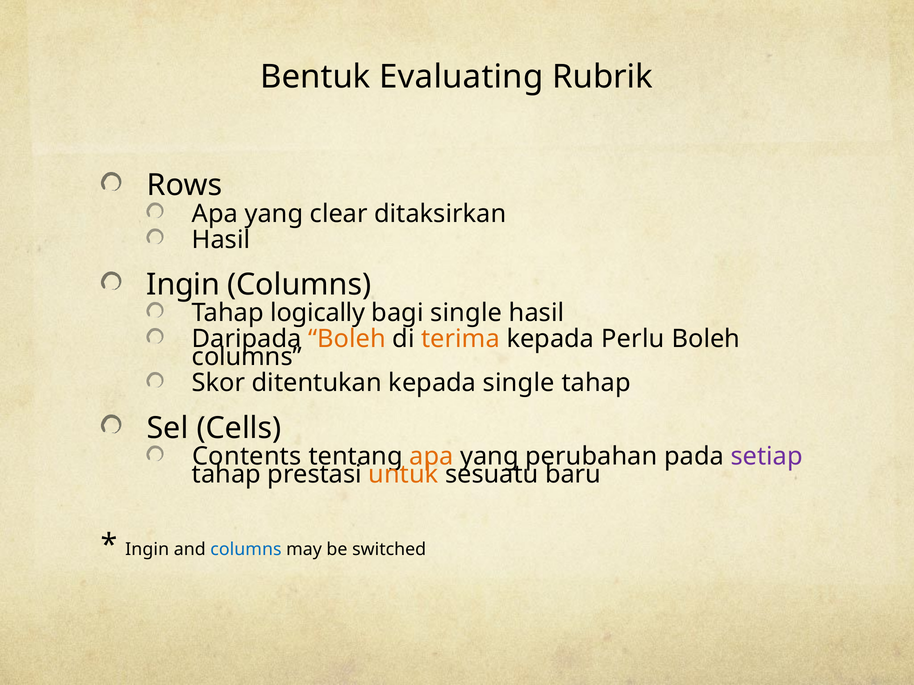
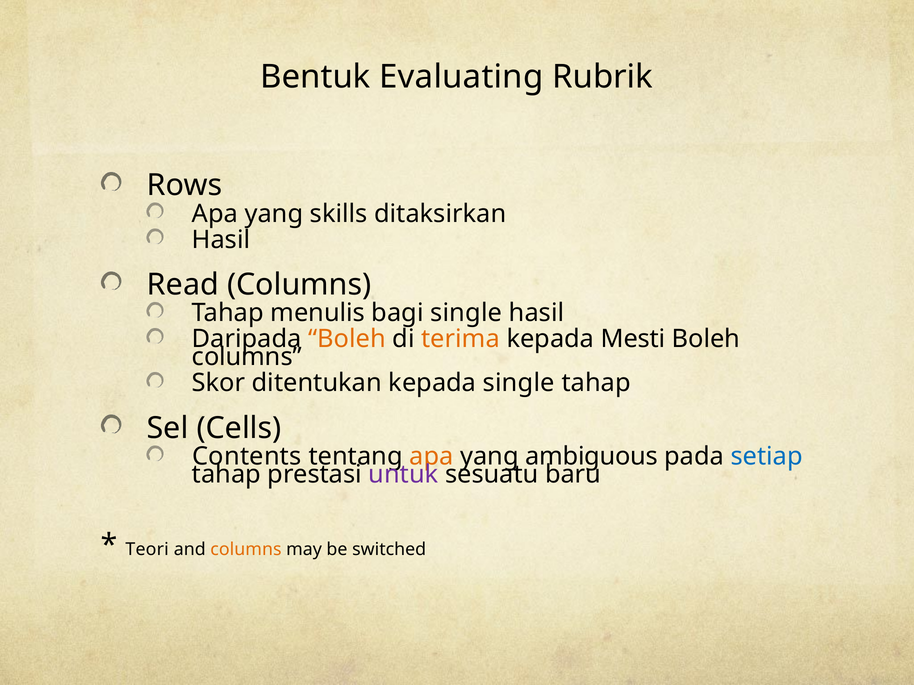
clear: clear -> skills
Ingin at (183, 285): Ingin -> Read
logically: logically -> menulis
Perlu: Perlu -> Mesti
perubahan: perubahan -> ambiguous
setiap colour: purple -> blue
untuk colour: orange -> purple
Ingin at (147, 550): Ingin -> Teori
columns at (246, 550) colour: blue -> orange
